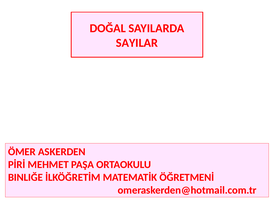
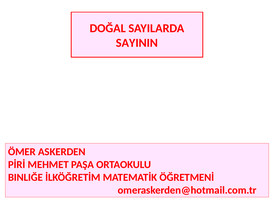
SAYILAR: SAYILAR -> SAYININ
